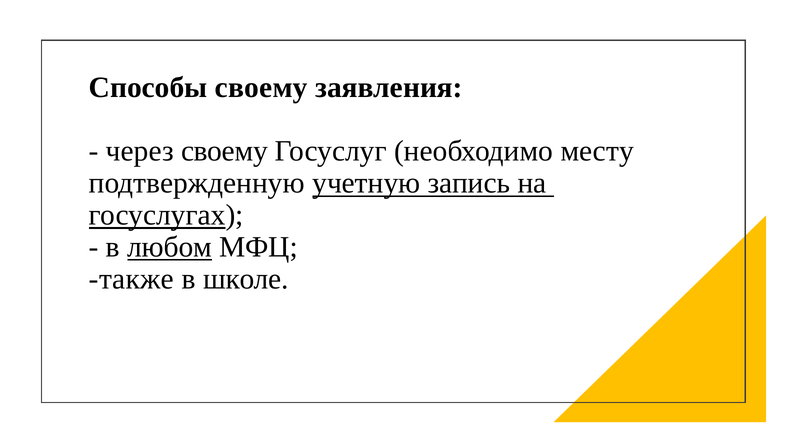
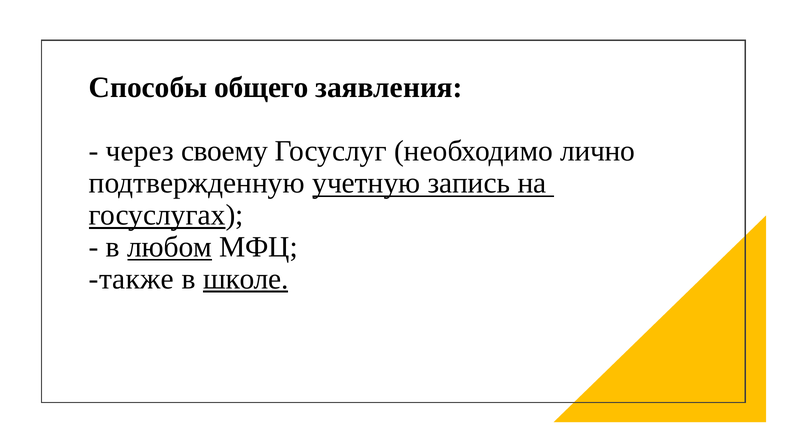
Способы своему: своему -> общего
месту: месту -> лично
школе underline: none -> present
